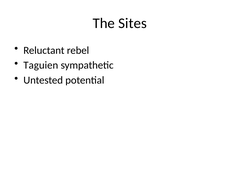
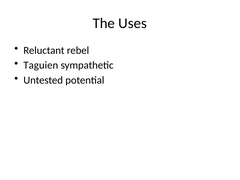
Sites: Sites -> Uses
